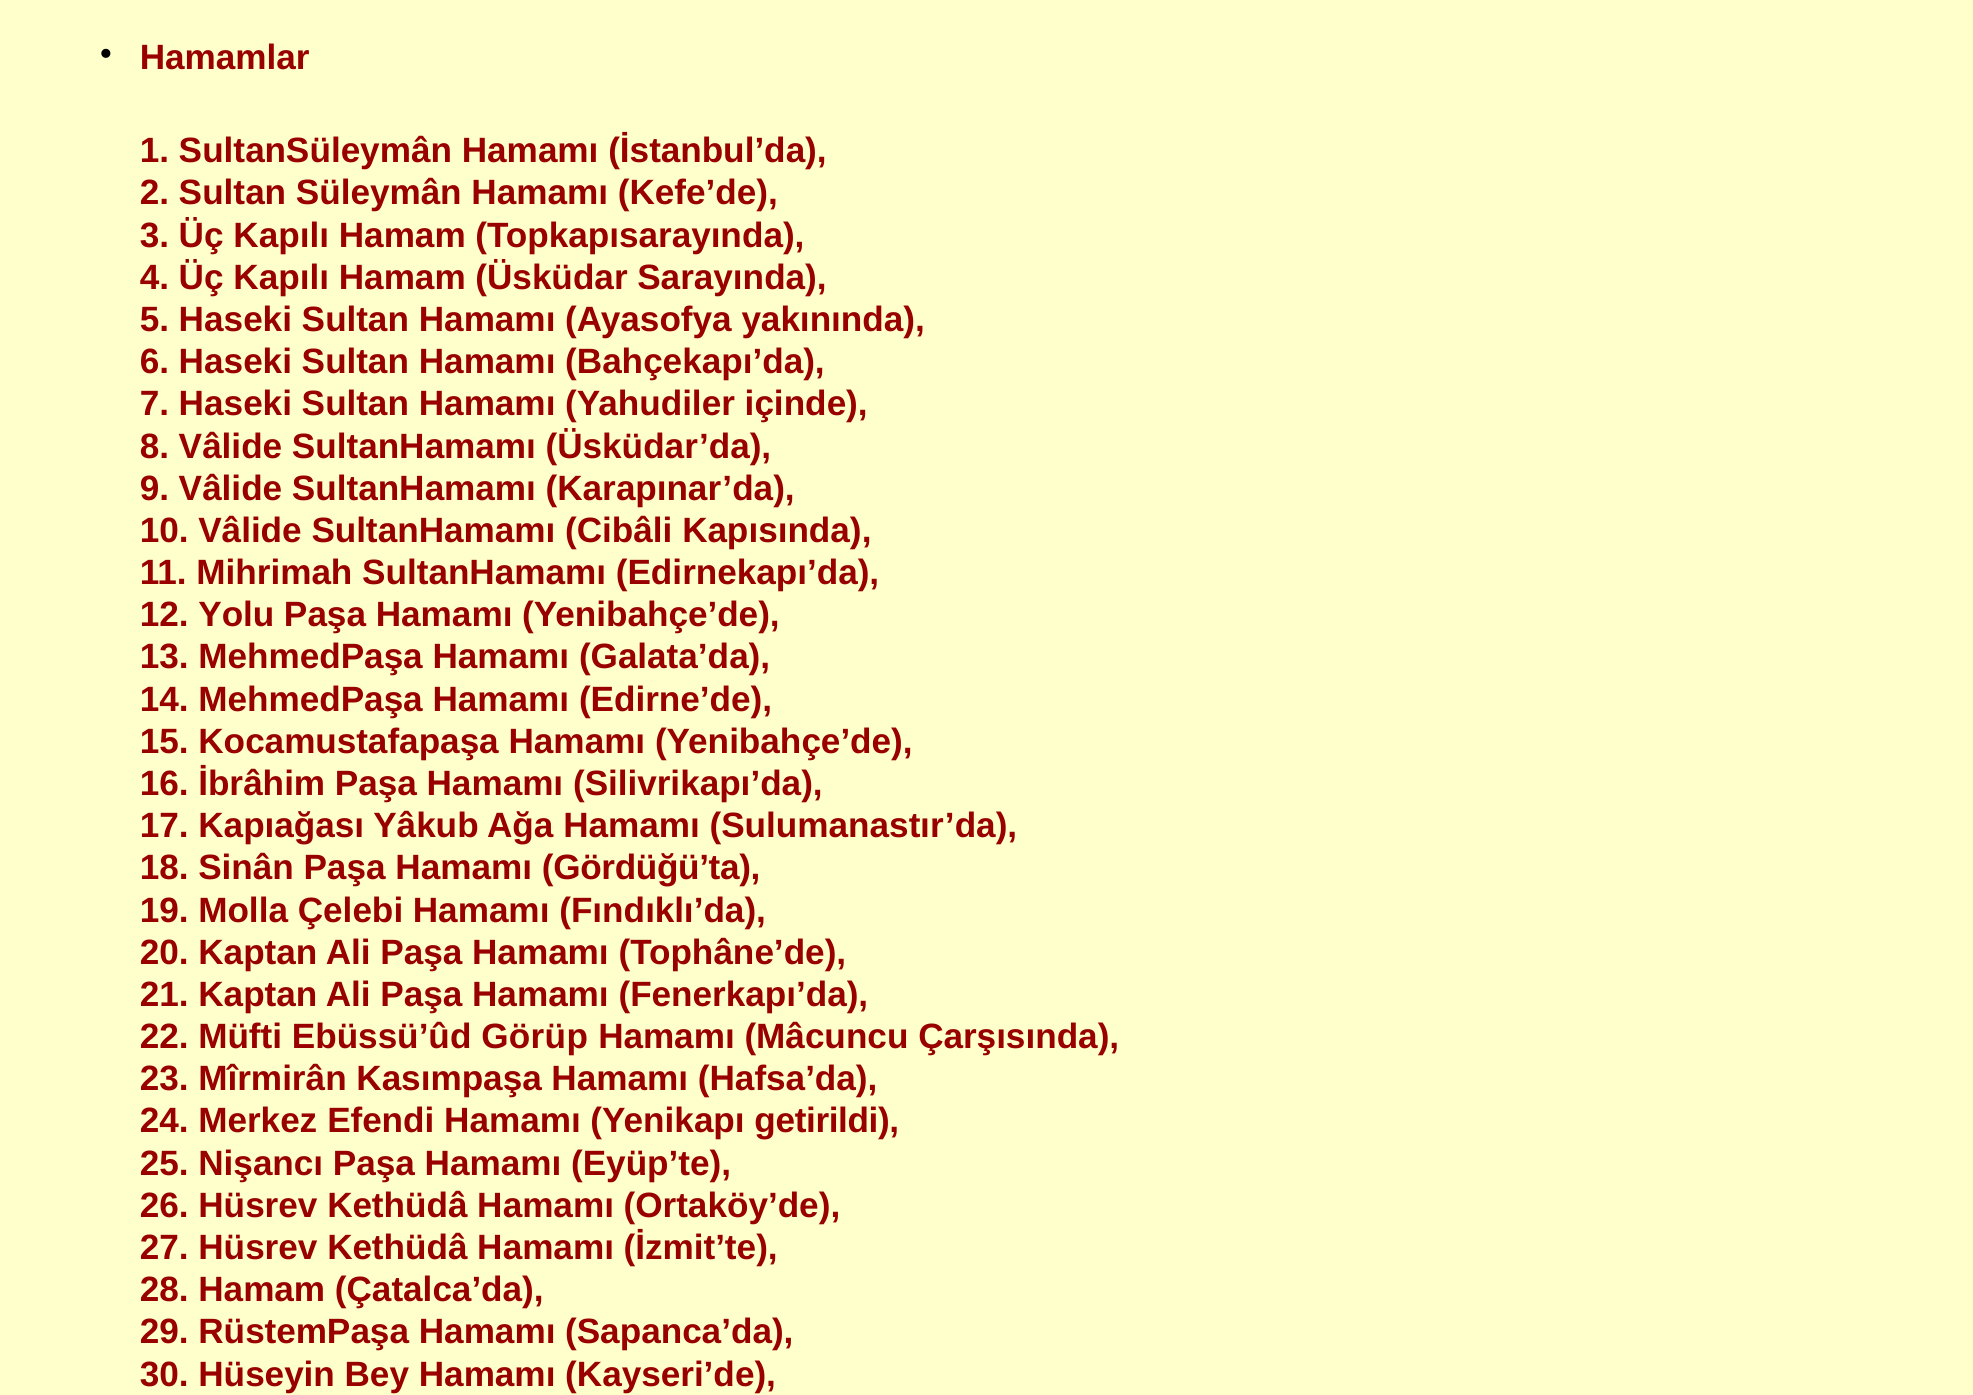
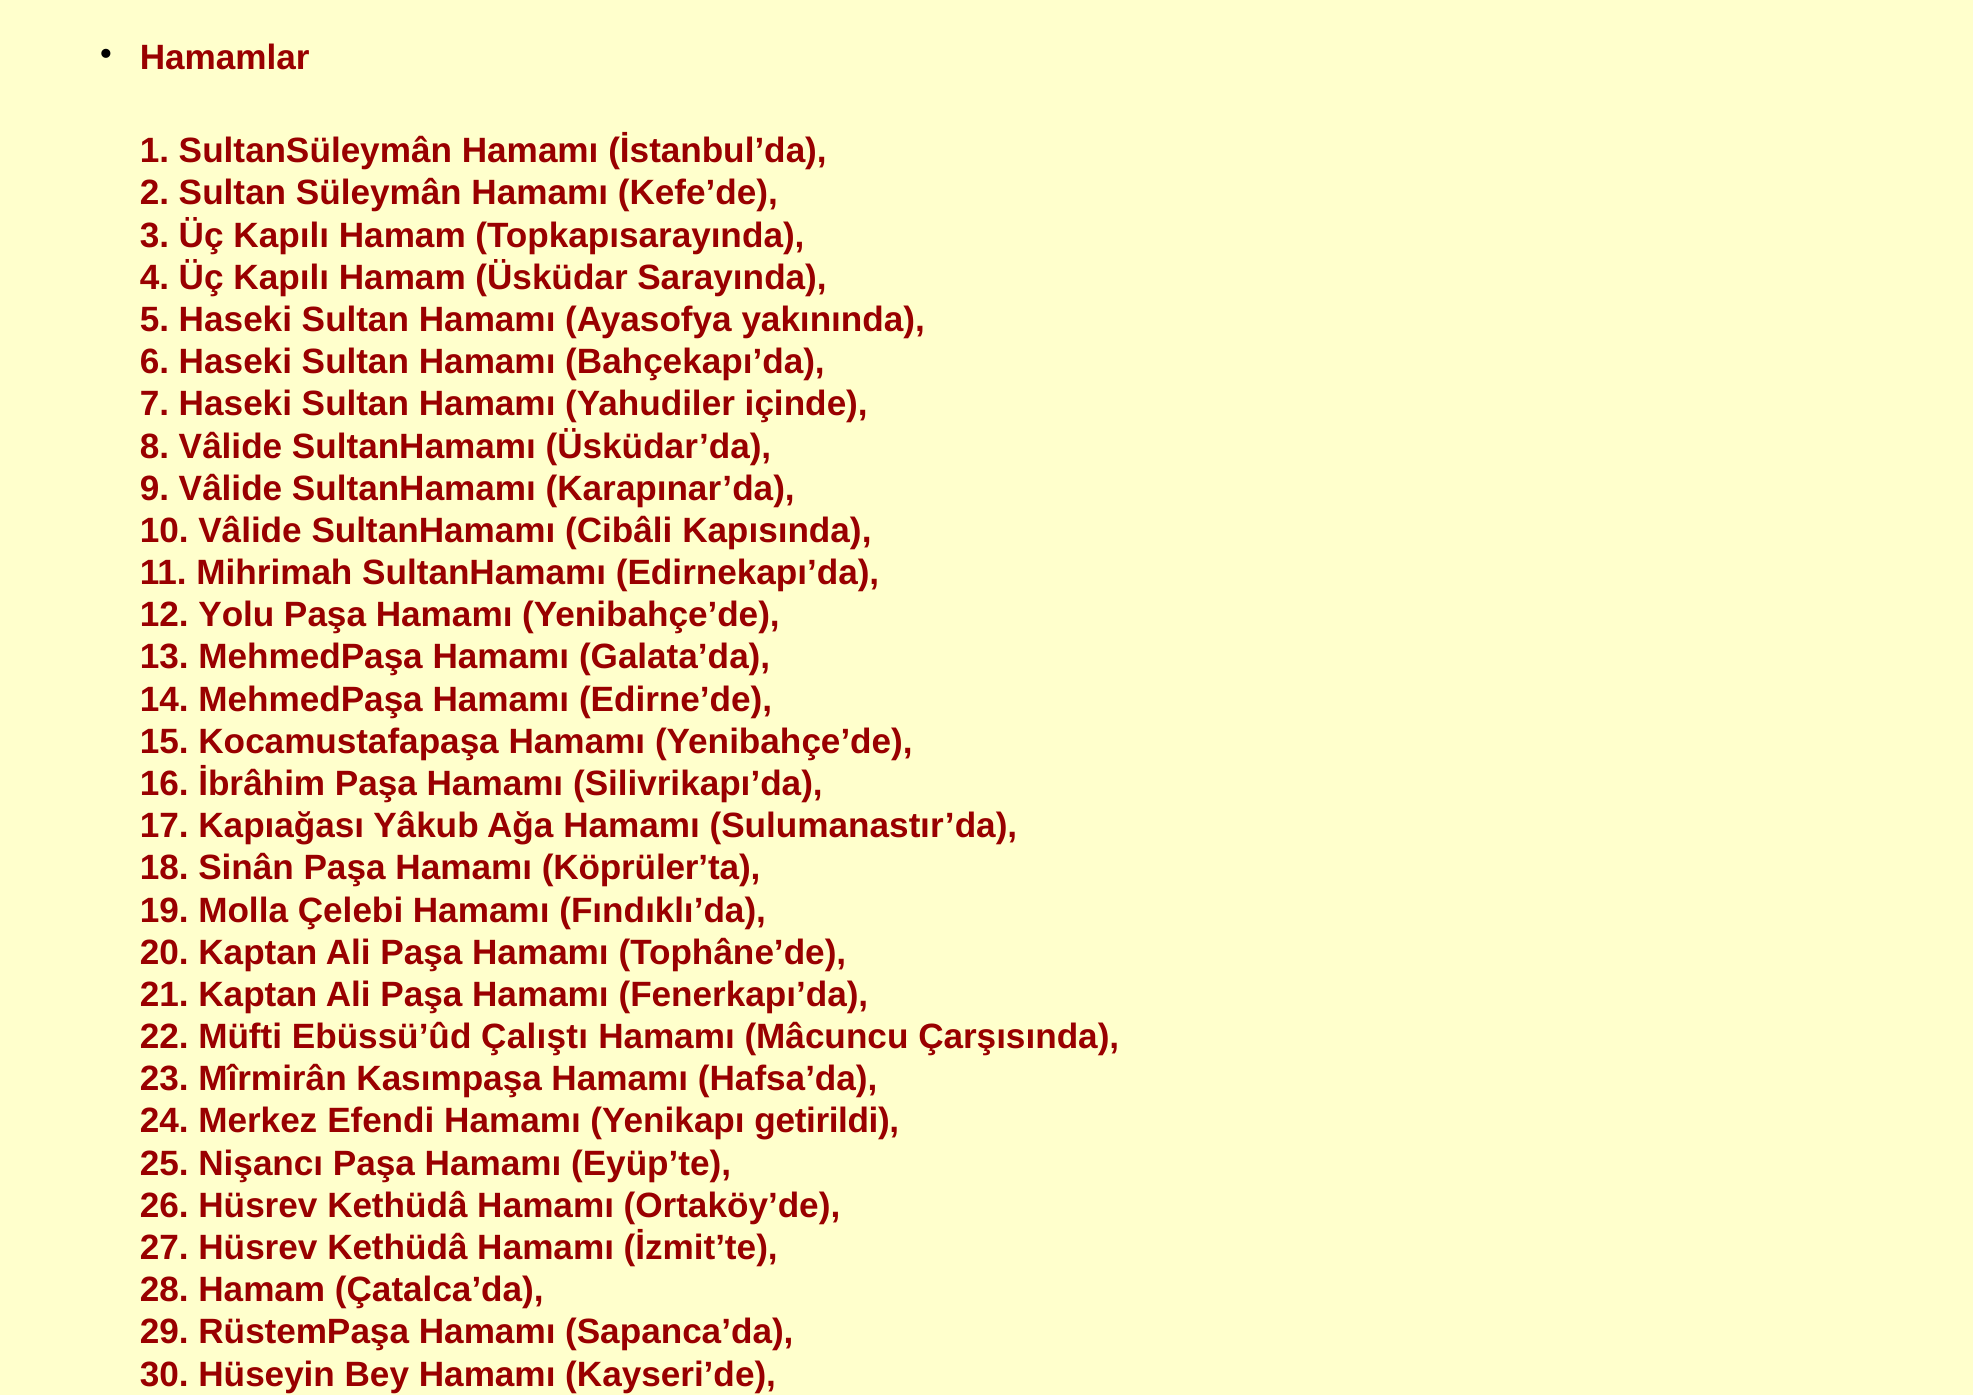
Gördüğü’ta: Gördüğü’ta -> Köprüler’ta
Görüp: Görüp -> Çalıştı
